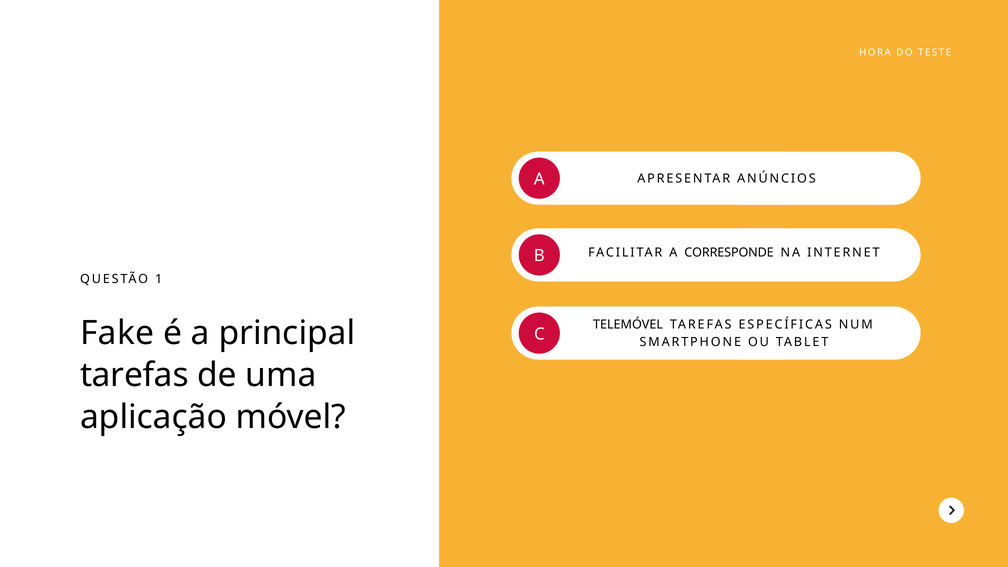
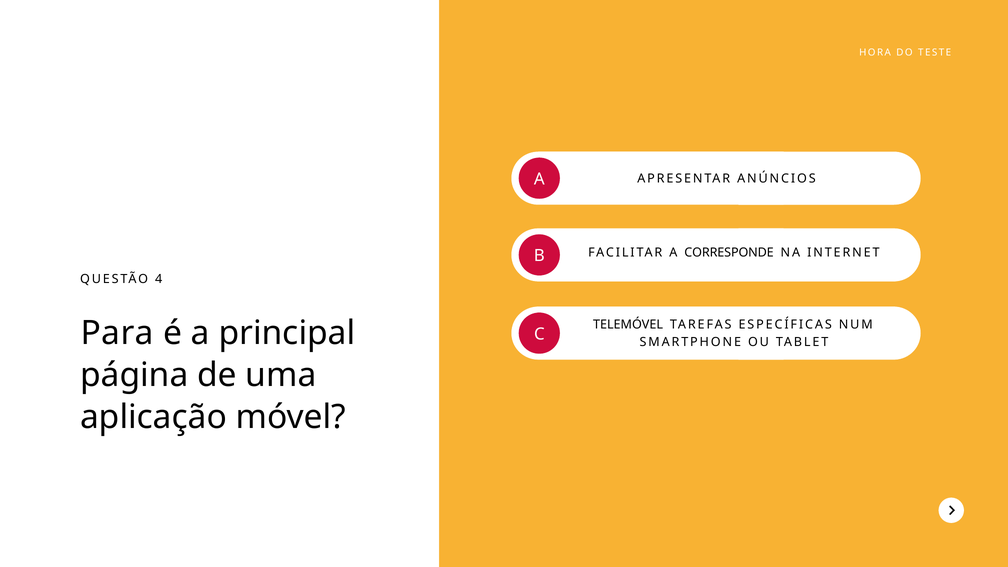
1: 1 -> 4
Fake: Fake -> Para
tarefas at (134, 375): tarefas -> página
